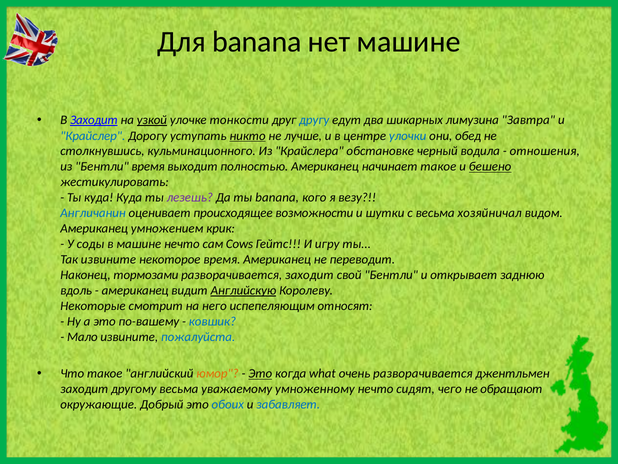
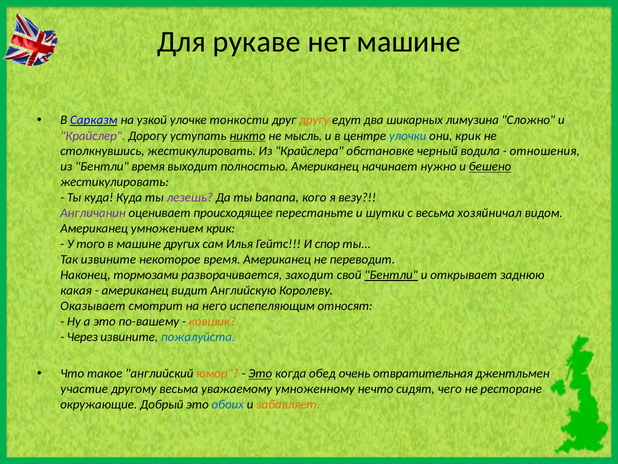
Для banana: banana -> рукаве
В Заходит: Заходит -> Сарказм
узкой underline: present -> none
другу colour: blue -> orange
Завтра: Завтра -> Сложно
Крайслер colour: blue -> purple
лучше: лучше -> мысль
они обед: обед -> крик
столкнувшись кульминационного: кульминационного -> жестикулировать
начинает такое: такое -> нужно
Англичанин colour: blue -> purple
возможности: возможности -> перестаньте
соды: соды -> того
машине нечто: нечто -> других
Cows: Cows -> Илья
игру: игру -> спор
Бентли at (391, 275) underline: none -> present
вдоль: вдоль -> какая
Английскую underline: present -> none
Некоторые: Некоторые -> Оказывает
ковшик colour: blue -> orange
Мало: Мало -> Через
what: what -> обед
очень разворачивается: разворачивается -> отвратительная
заходит at (84, 389): заходит -> участие
обращают: обращают -> ресторане
забавляет colour: blue -> orange
